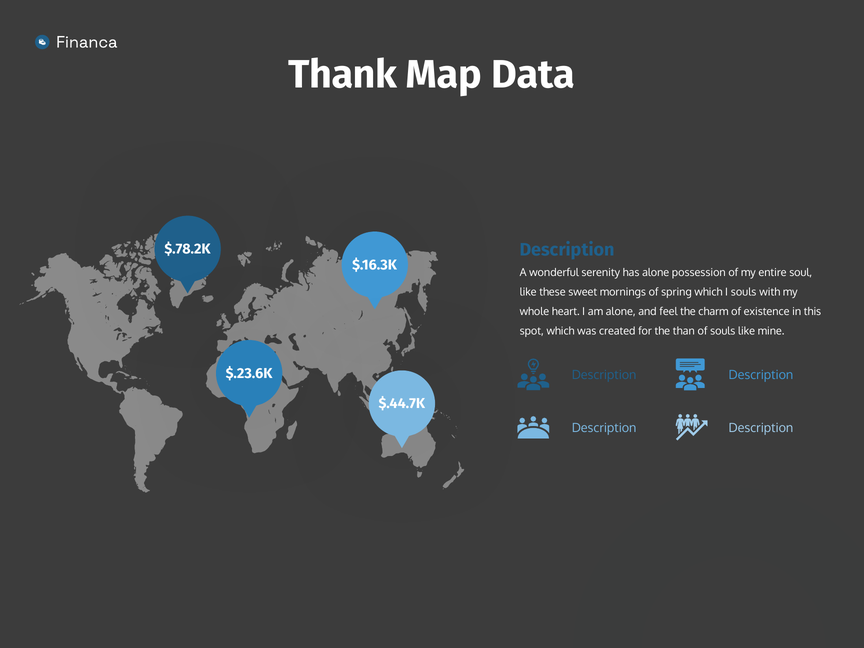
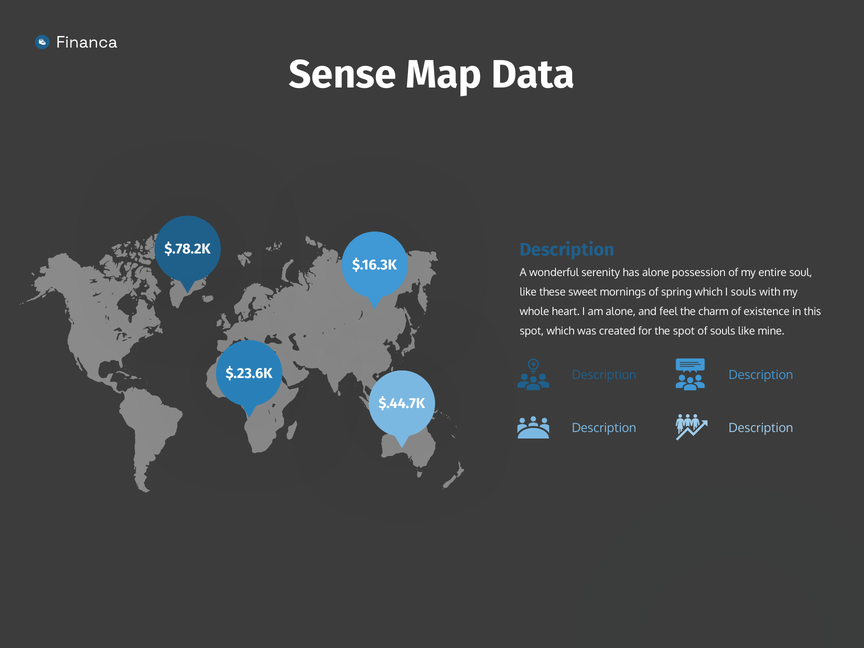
Thank: Thank -> Sense
the than: than -> spot
